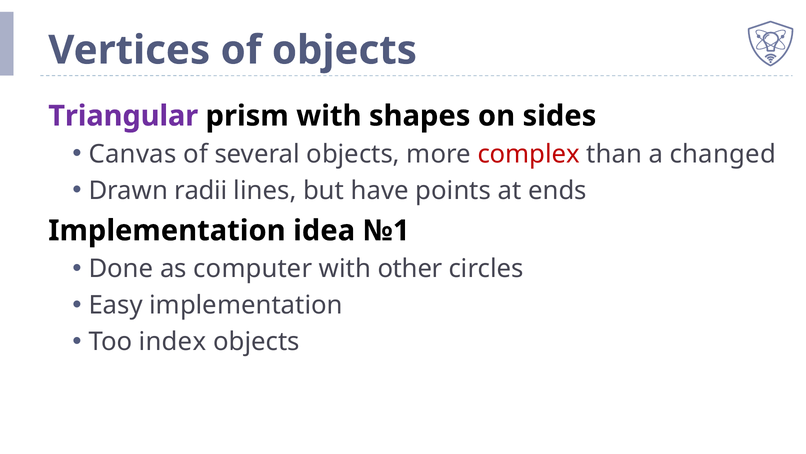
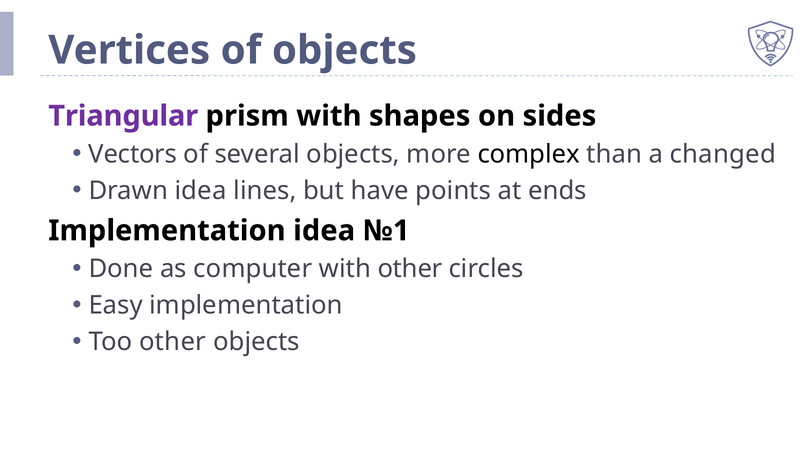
Canvas: Canvas -> Vectors
complex colour: red -> black
Drawn radii: radii -> idea
Too index: index -> other
